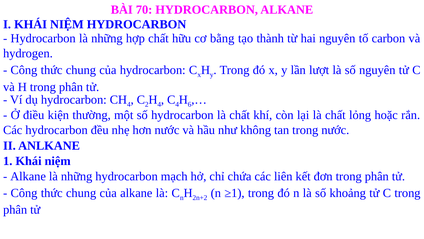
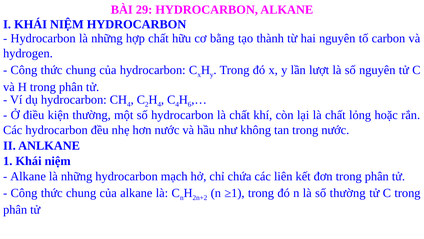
70: 70 -> 29
số khoảng: khoảng -> thường
